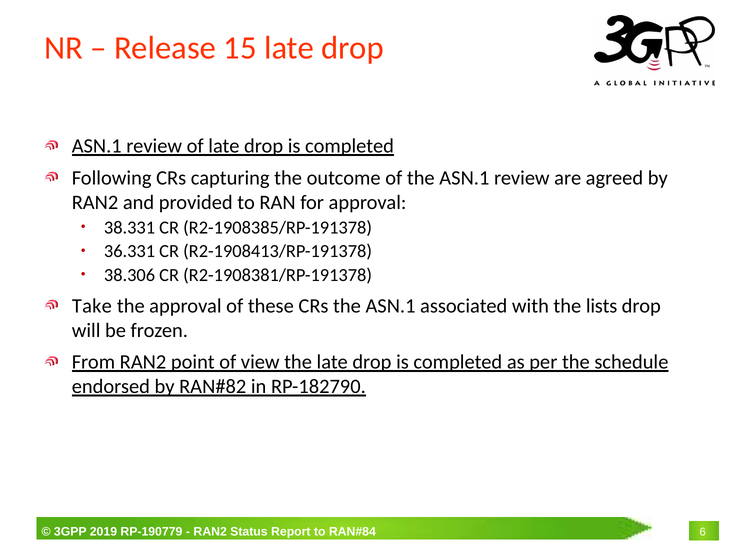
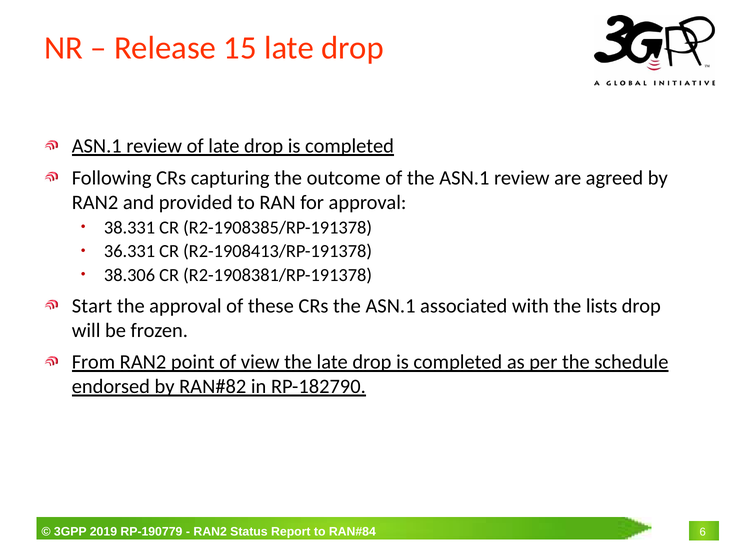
Take: Take -> Start
